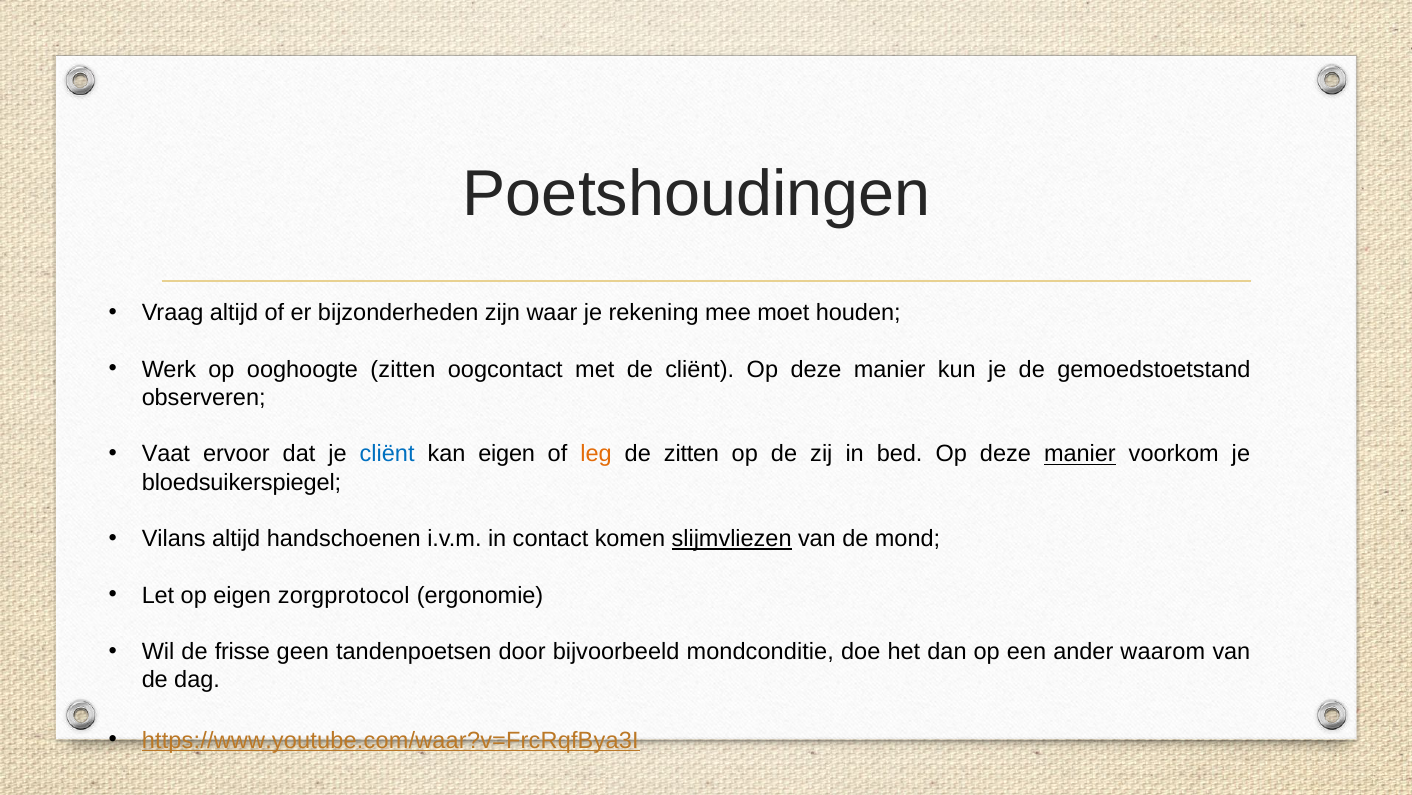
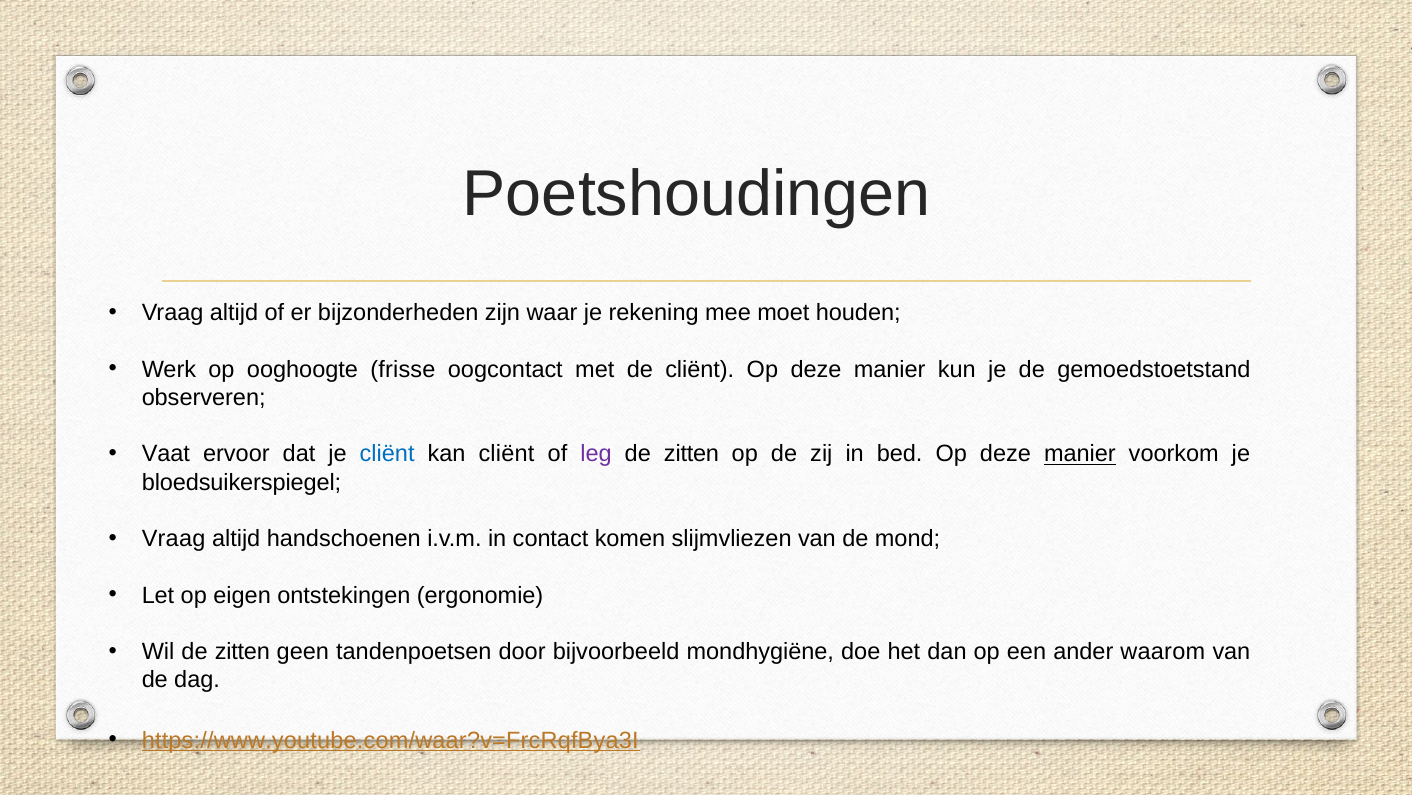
ooghoogte zitten: zitten -> frisse
kan eigen: eigen -> cliënt
leg colour: orange -> purple
Vilans at (174, 538): Vilans -> Vraag
slijmvliezen underline: present -> none
zorgprotocol: zorgprotocol -> ontstekingen
Wil de frisse: frisse -> zitten
mondconditie: mondconditie -> mondhygiëne
